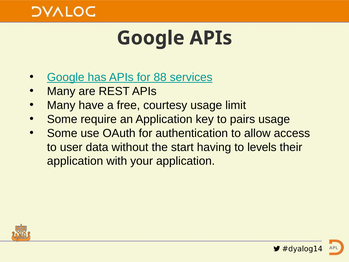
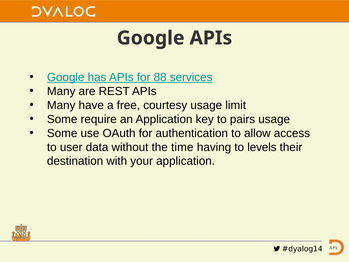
start: start -> time
application at (75, 161): application -> destination
